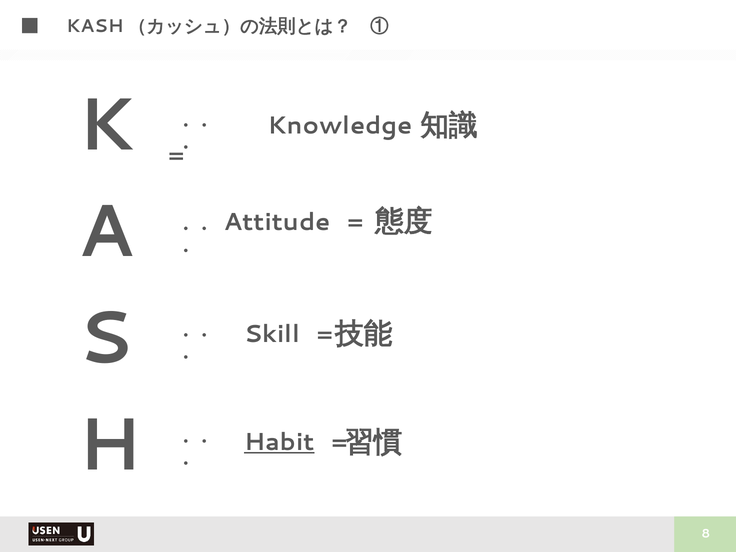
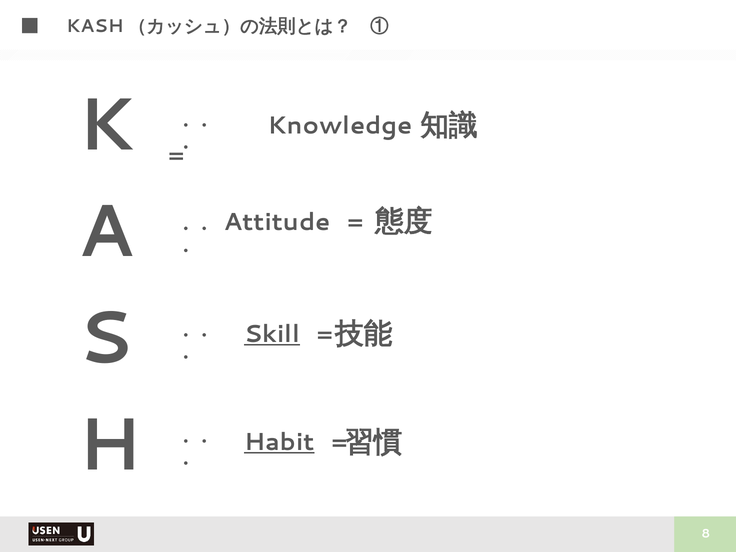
Skill underline: none -> present
